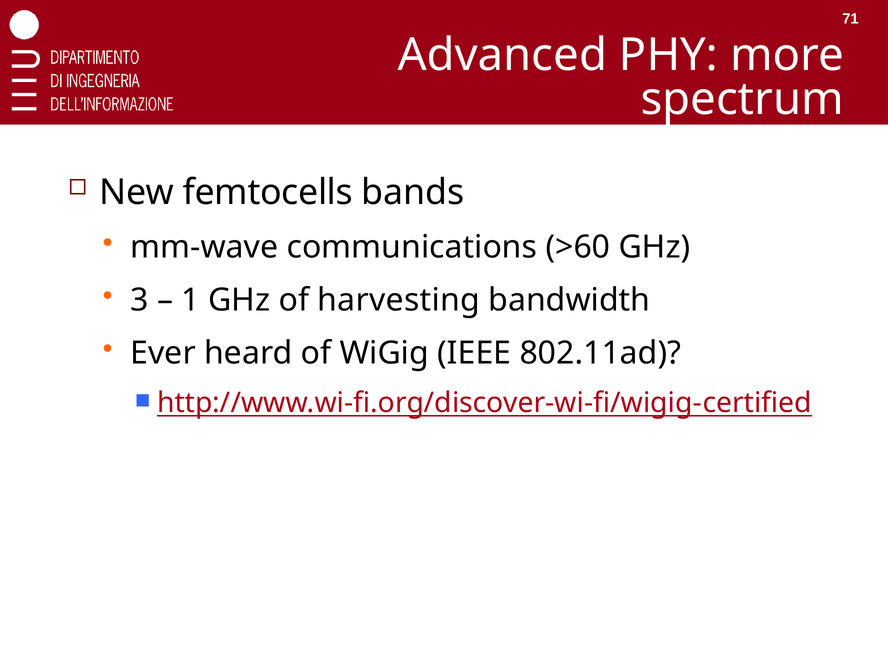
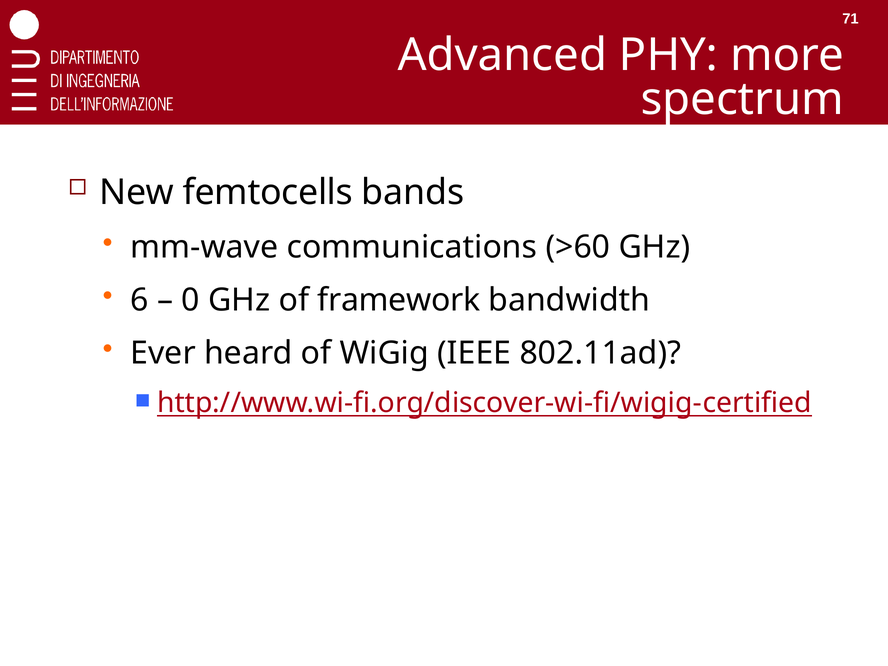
3: 3 -> 6
1: 1 -> 0
harvesting: harvesting -> framework
